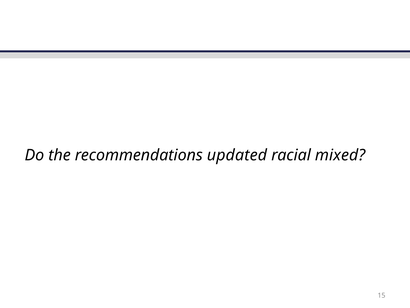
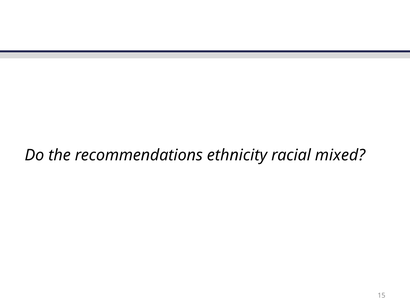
updated: updated -> ethnicity
